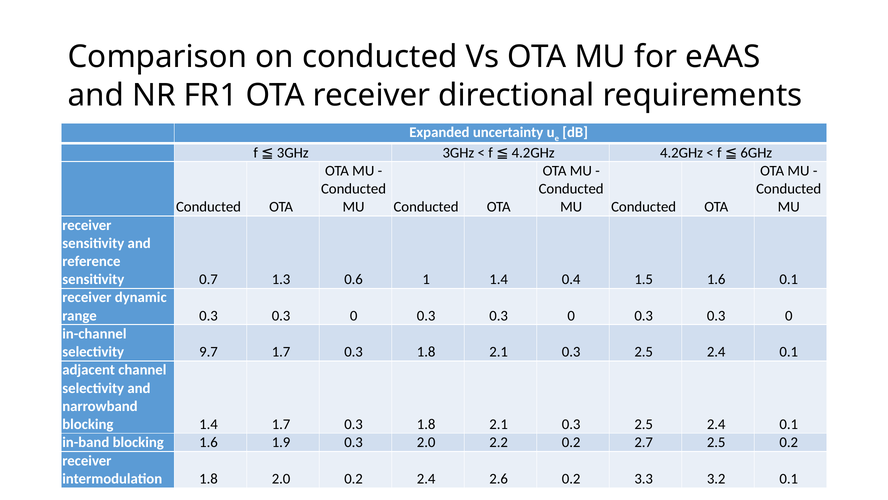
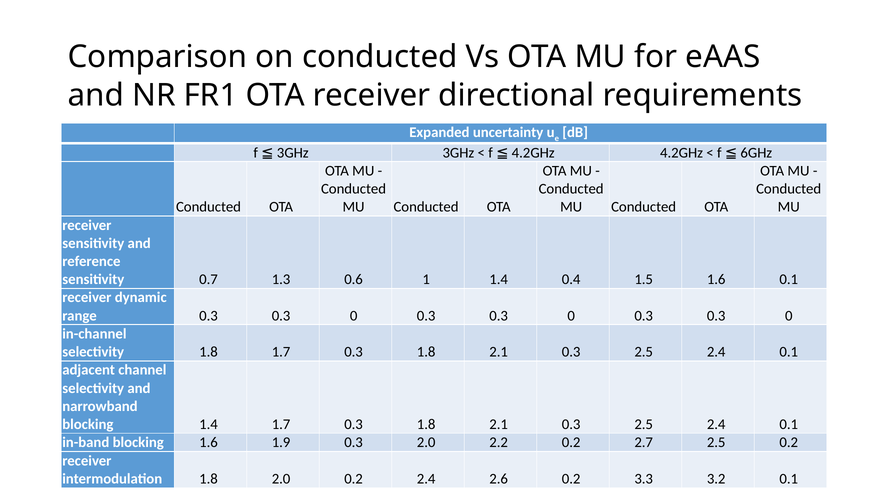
selectivity 9.7: 9.7 -> 1.8
